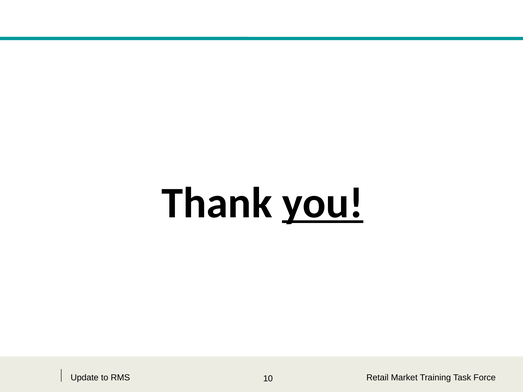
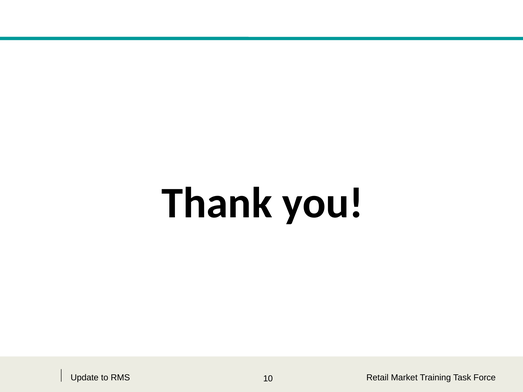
you underline: present -> none
